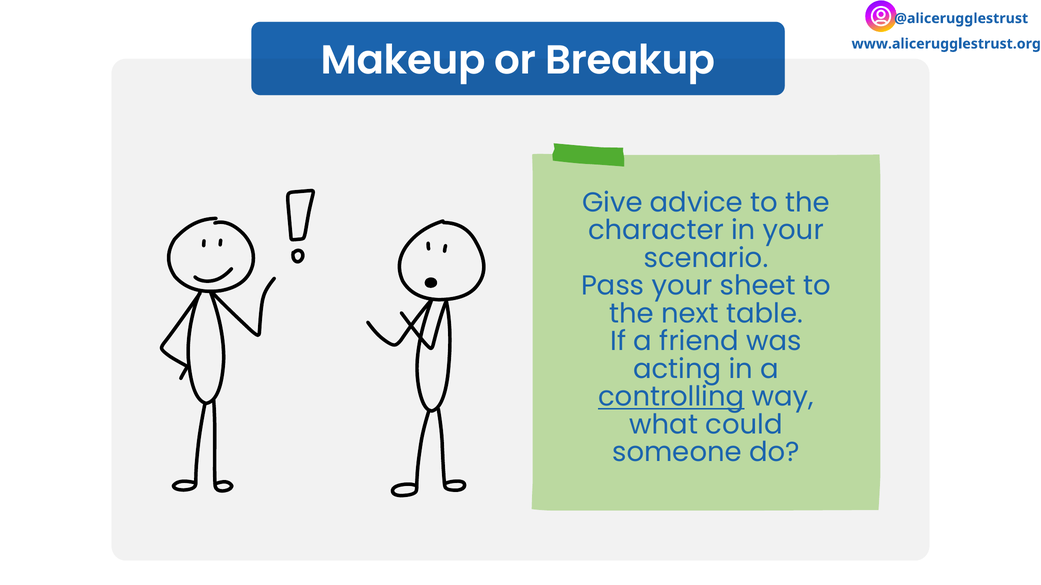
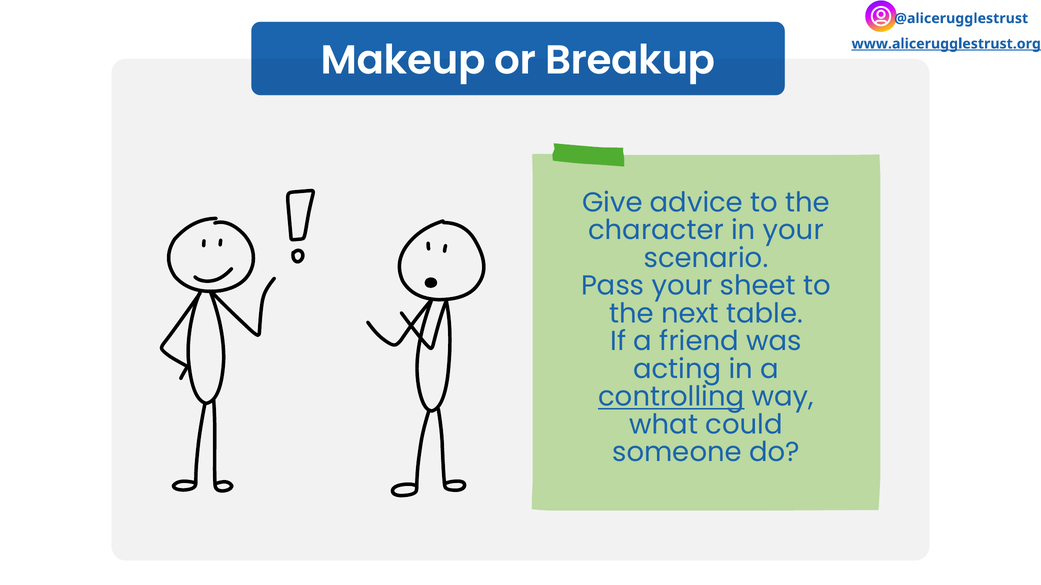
www.alicerugglestrust.org underline: none -> present
